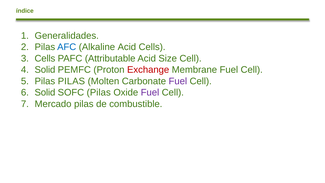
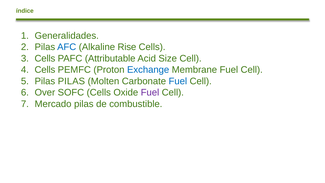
Alkaline Acid: Acid -> Rise
Solid at (45, 70): Solid -> Cells
Exchange colour: red -> blue
Fuel at (178, 81) colour: purple -> blue
Solid at (45, 93): Solid -> Over
SOFC Pilas: Pilas -> Cells
